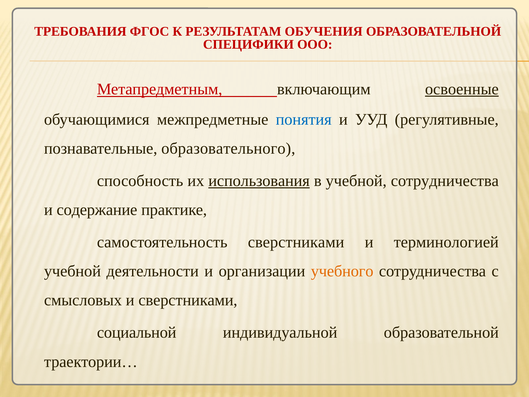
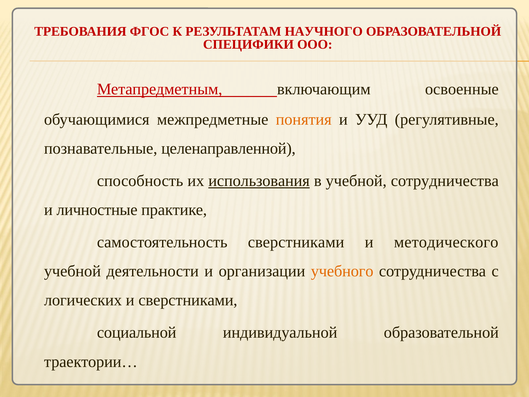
ОБУЧЕНИЯ: ОБУЧЕНИЯ -> НАУЧНОГО
освоенные underline: present -> none
понятия colour: blue -> orange
образовательного: образовательного -> целенаправленной
содержание: содержание -> личностные
терминологией: терминологией -> методического
смысловых: смысловых -> логических
